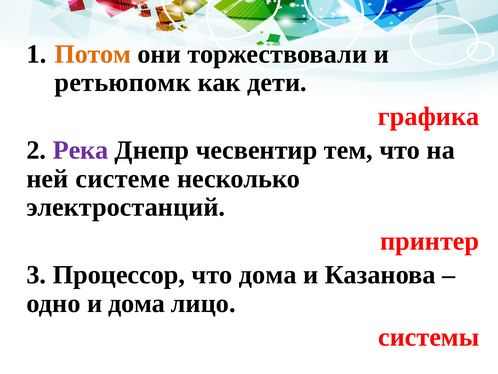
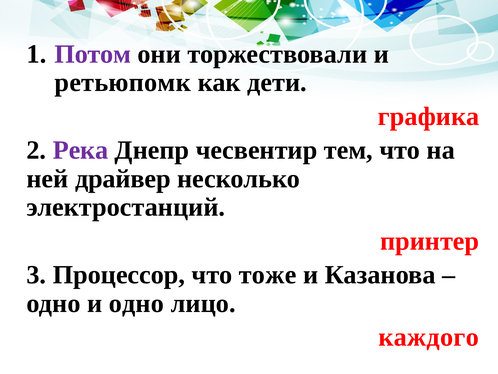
Потом colour: orange -> purple
системе: системе -> драйвер
что дома: дома -> тоже
и дома: дома -> одно
системы: системы -> каждого
